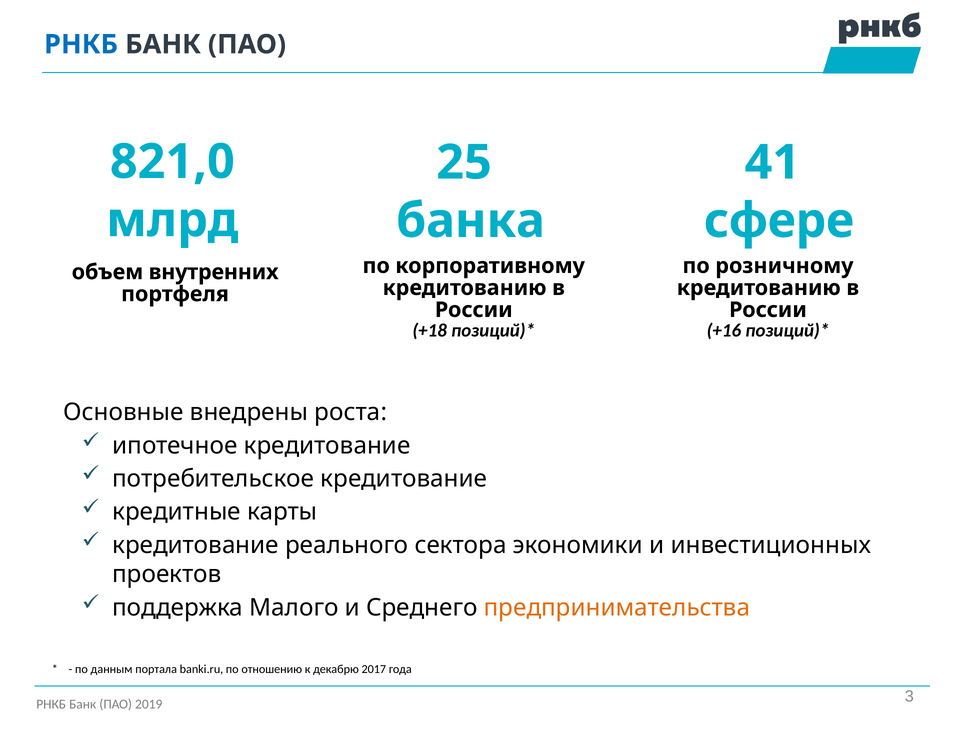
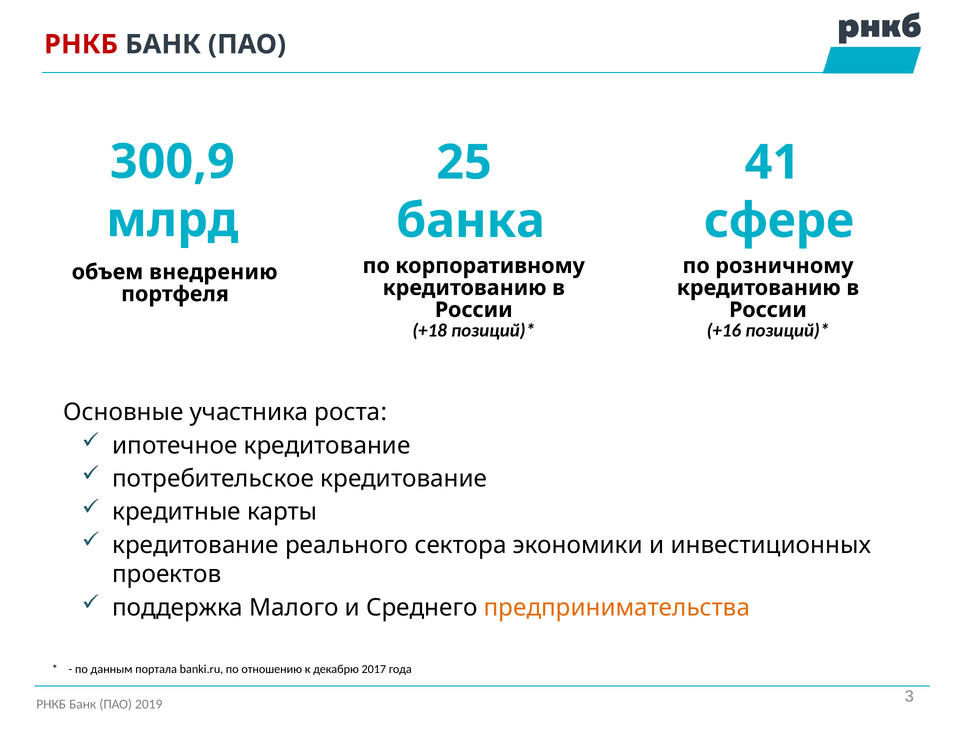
РНКБ at (81, 44) colour: blue -> red
821,0: 821,0 -> 300,9
внутренних: внутренних -> внедрению
внедрены: внедрены -> участника
